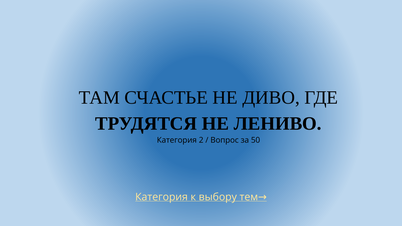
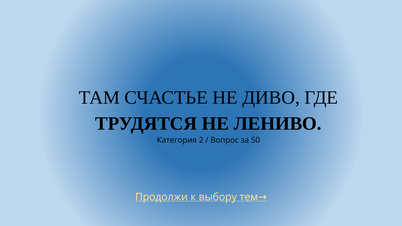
Категория at (162, 197): Категория -> Продолжи
